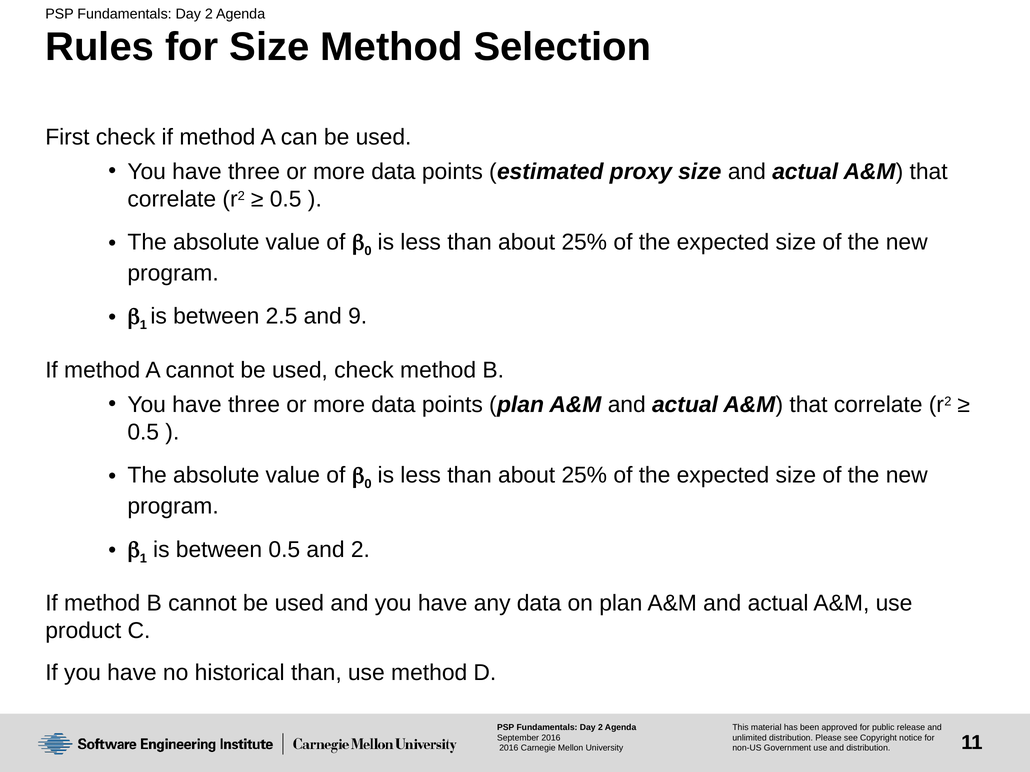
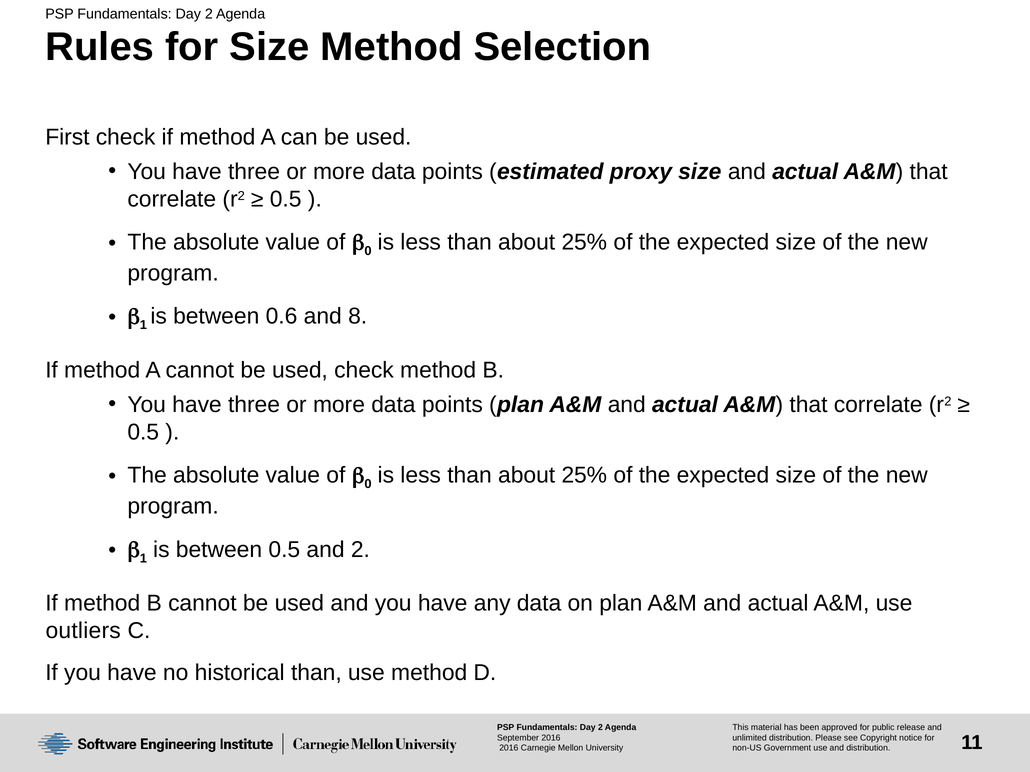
2.5: 2.5 -> 0.6
9: 9 -> 8
product: product -> outliers
